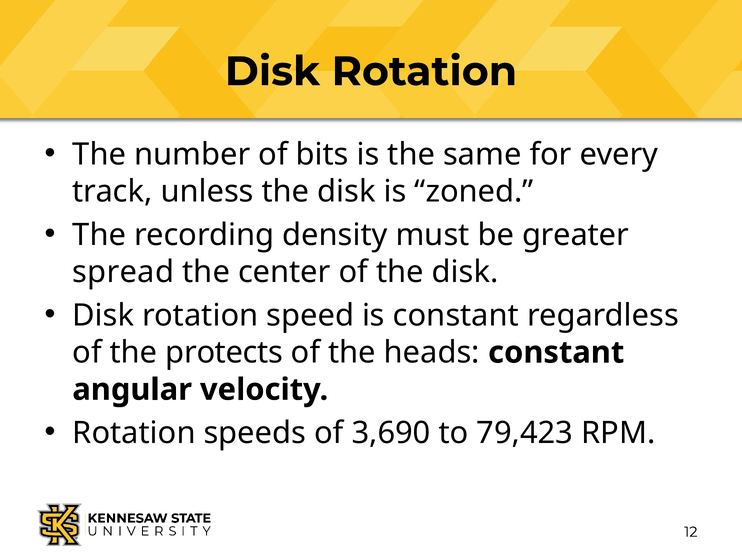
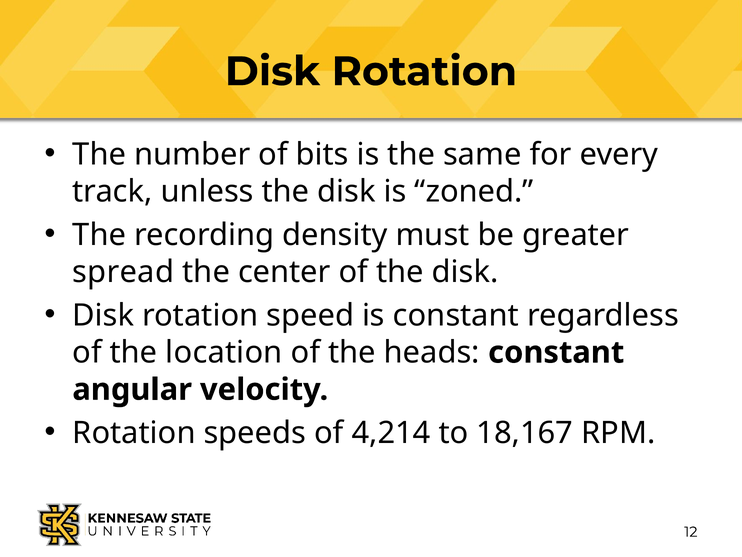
protects: protects -> location
3,690: 3,690 -> 4,214
79,423: 79,423 -> 18,167
